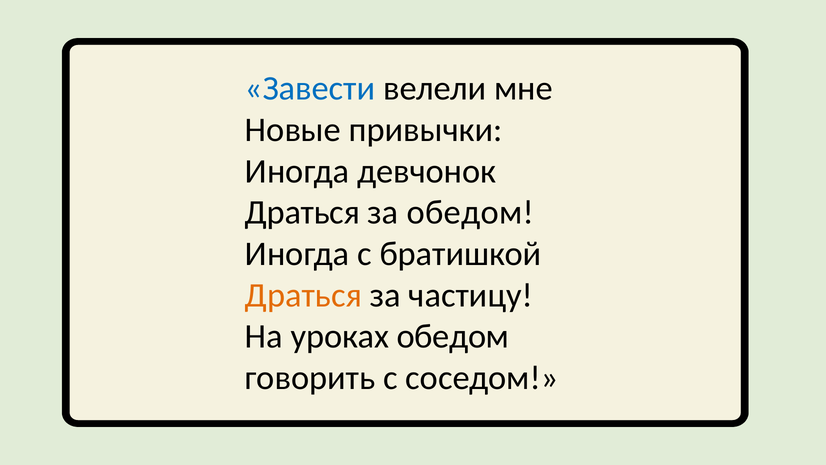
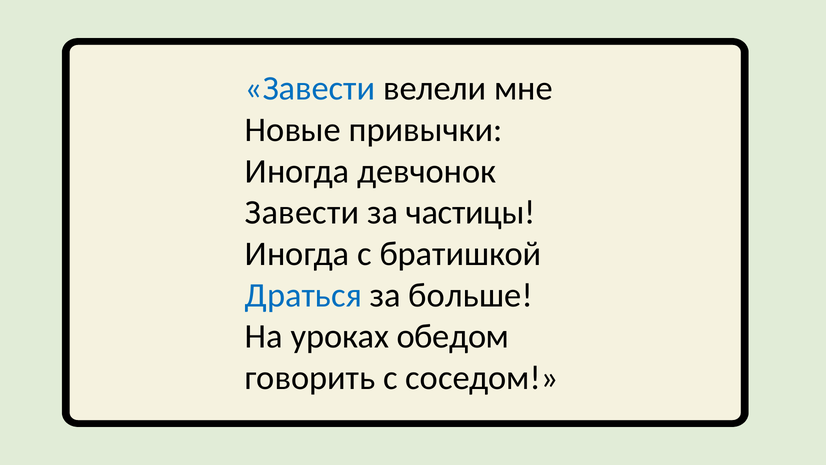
Драться at (302, 212): Драться -> Завести
за обедом: обедом -> частицы
Драться at (303, 295) colour: orange -> blue
частицу: частицу -> больше
